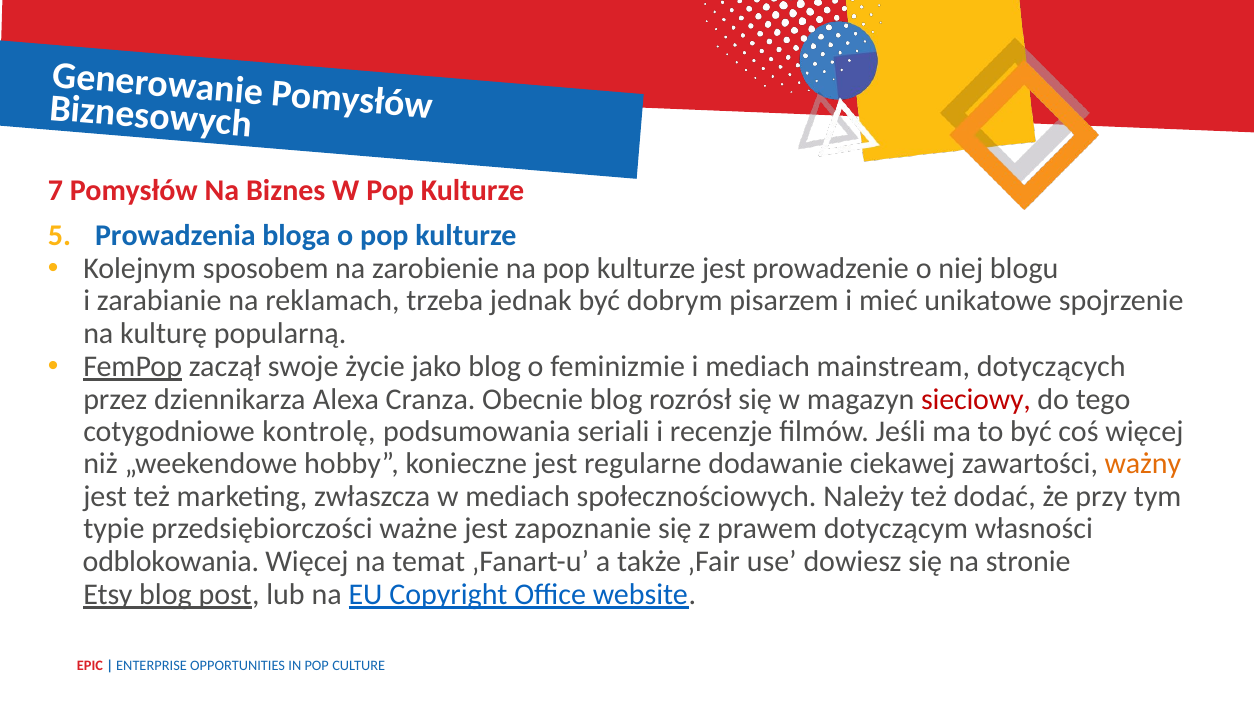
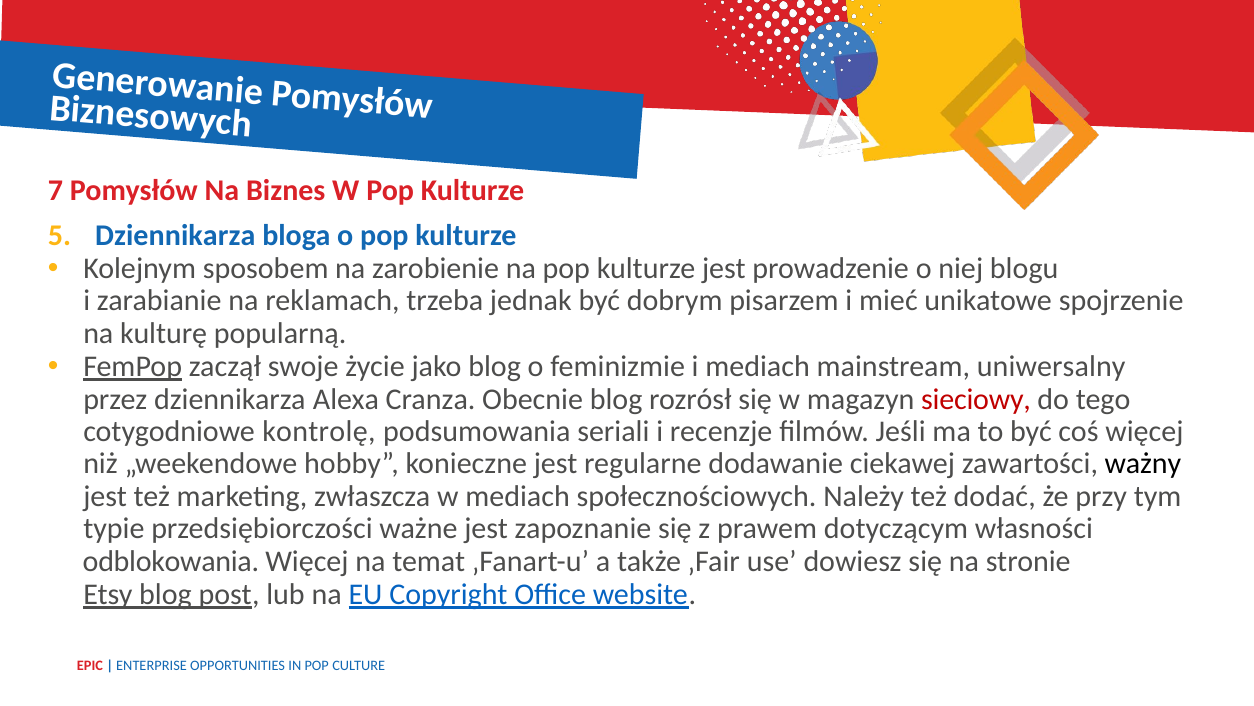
Prowadzenia at (175, 236): Prowadzenia -> Dziennikarza
dotyczących: dotyczących -> uniwersalny
ważny colour: orange -> black
